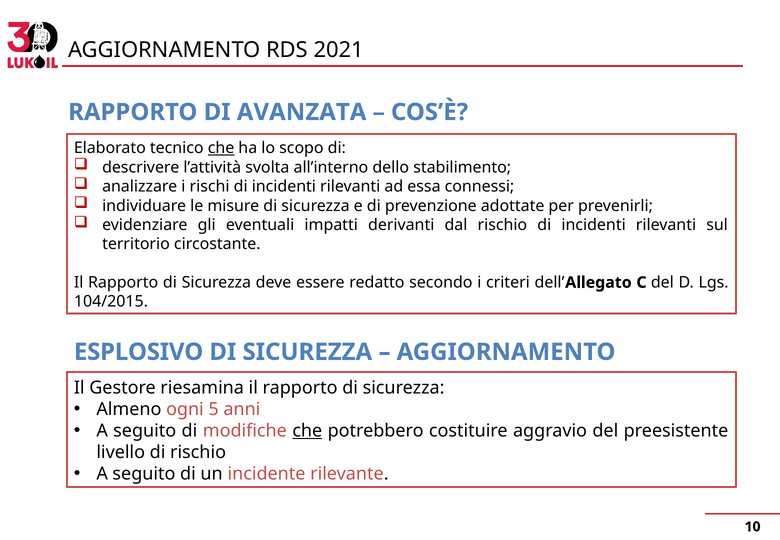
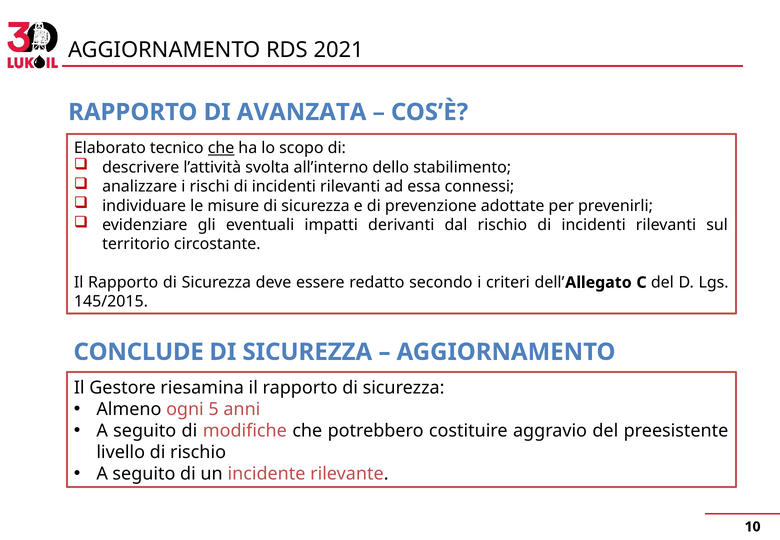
104/2015: 104/2015 -> 145/2015
ESPLOSIVO: ESPLOSIVO -> CONCLUDE
che at (307, 431) underline: present -> none
